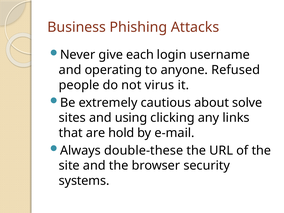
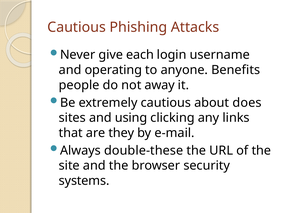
Business at (77, 27): Business -> Cautious
Refused: Refused -> Benefits
virus: virus -> away
solve: solve -> does
hold: hold -> they
